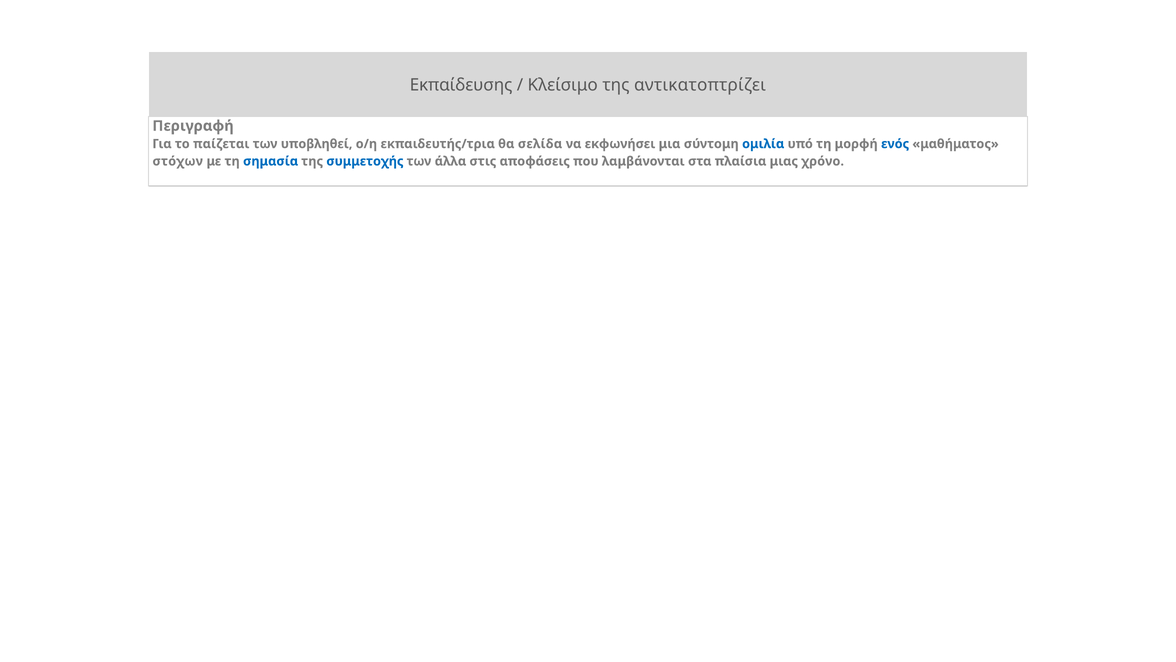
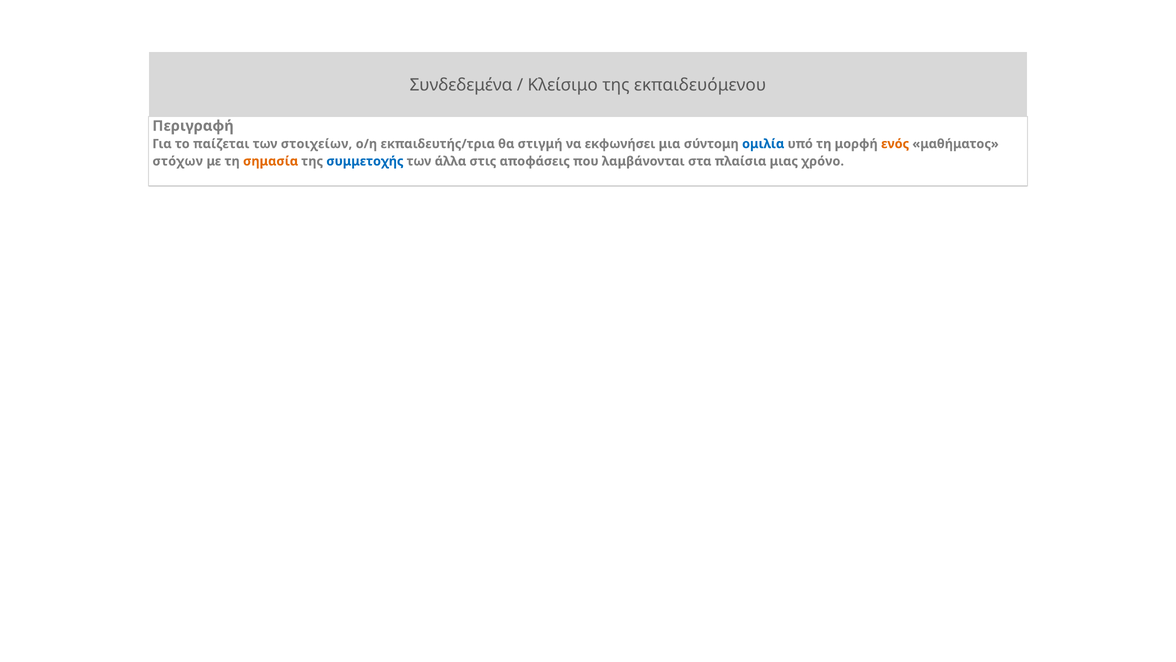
Εκπαίδευσης: Εκπαίδευσης -> Συνδεδεμένα
αντικατοπτρίζει: αντικατοπτρίζει -> εκπαιδευόμενου
υποβληθεί: υποβληθεί -> στοιχείων
σελίδα: σελίδα -> στιγμή
ενός colour: blue -> orange
σημασία colour: blue -> orange
